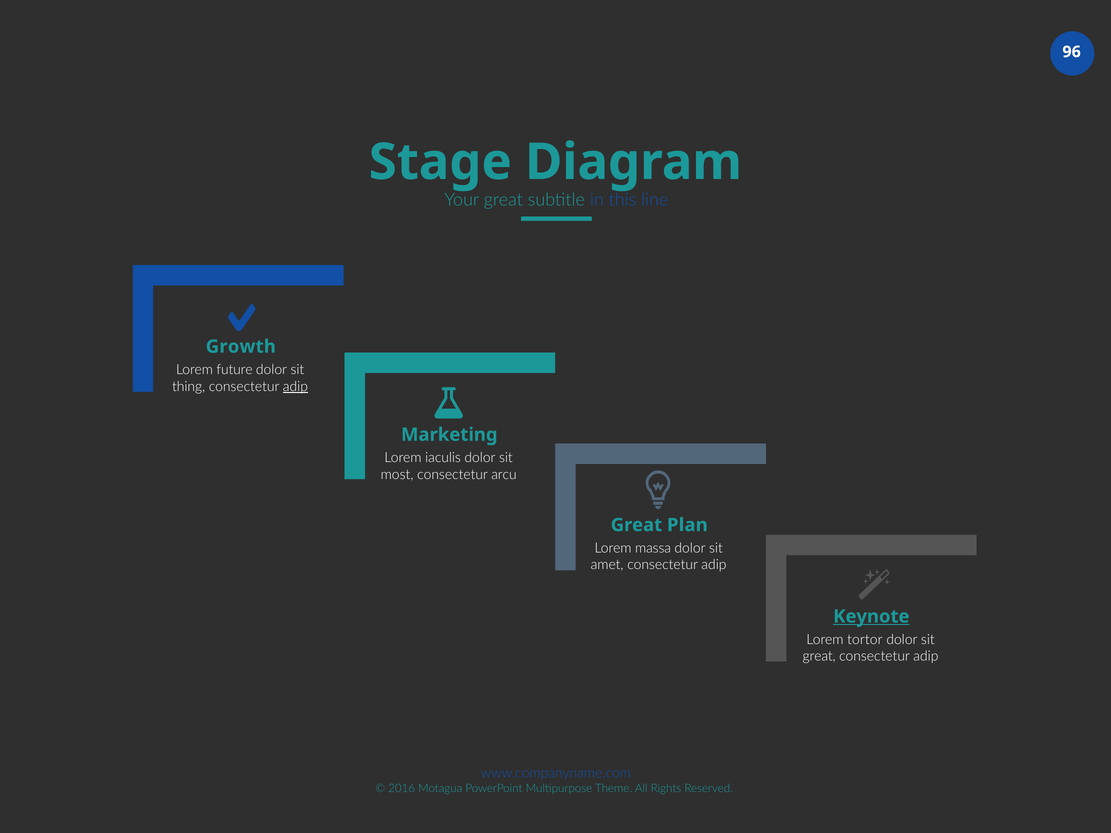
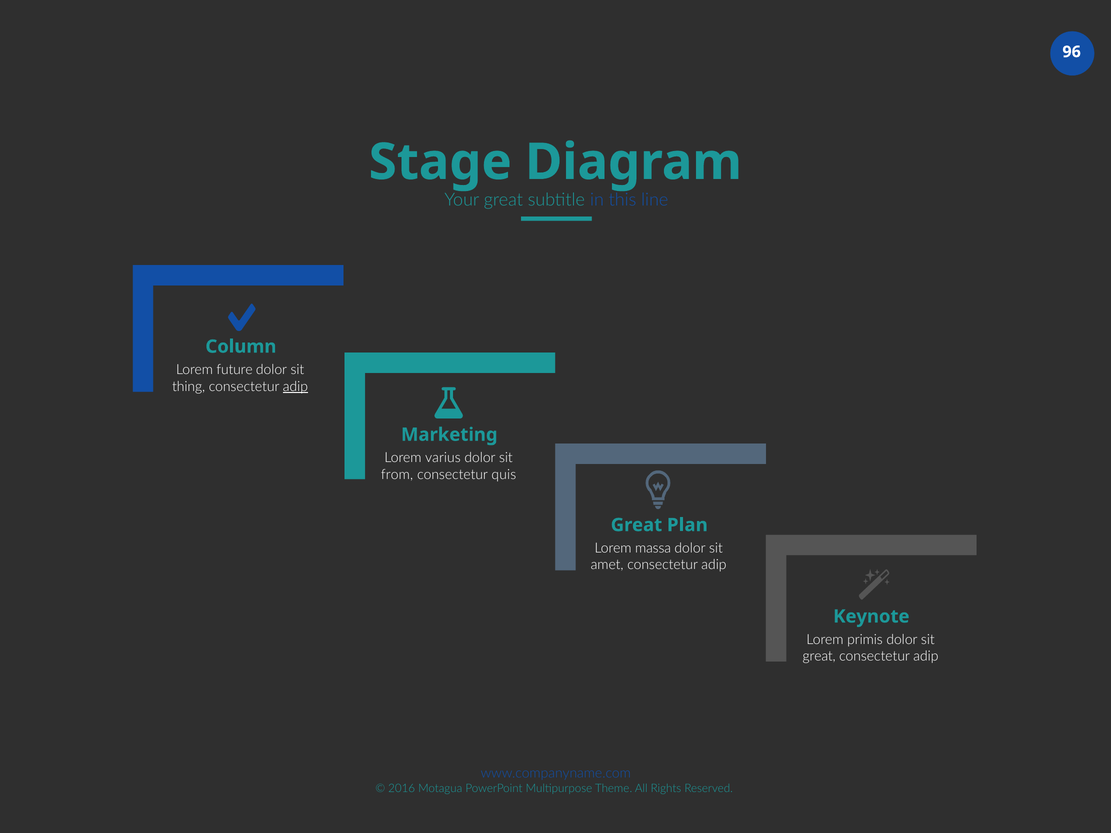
Growth: Growth -> Column
iaculis: iaculis -> varius
most: most -> from
arcu: arcu -> quis
Keynote underline: present -> none
tortor: tortor -> primis
